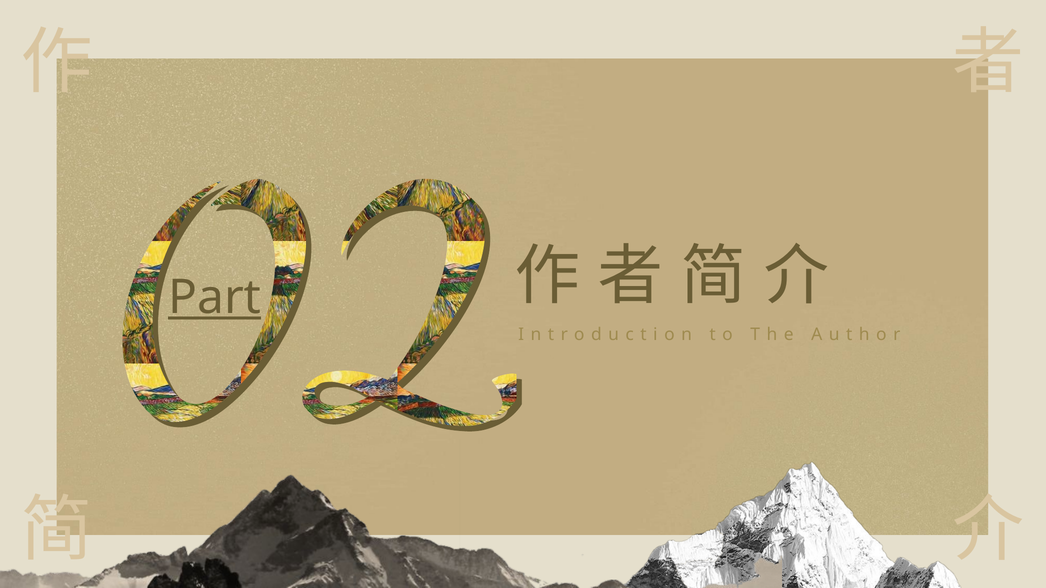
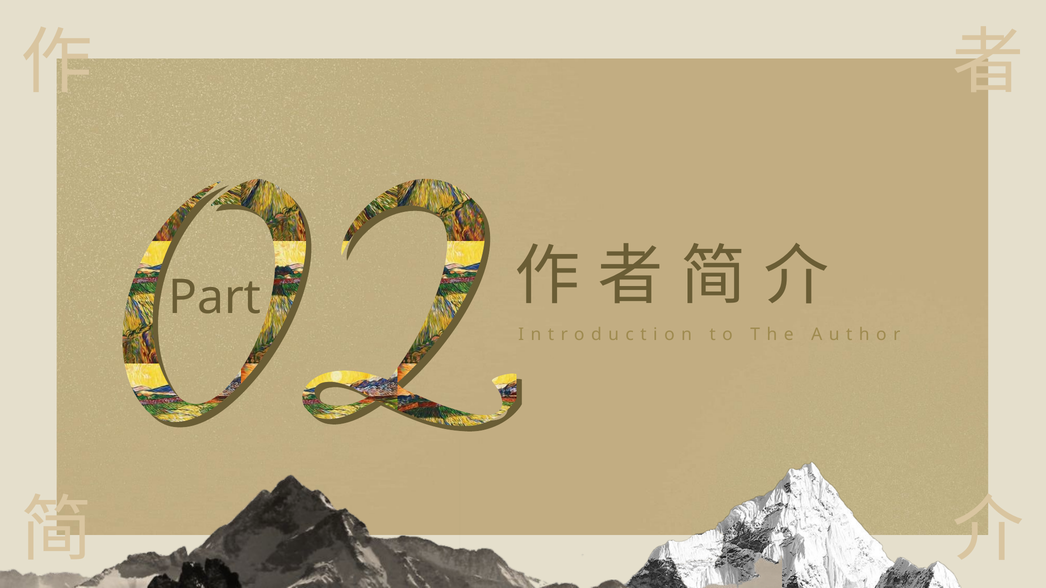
Part underline: present -> none
